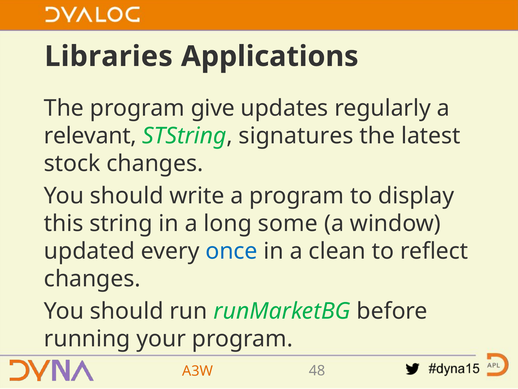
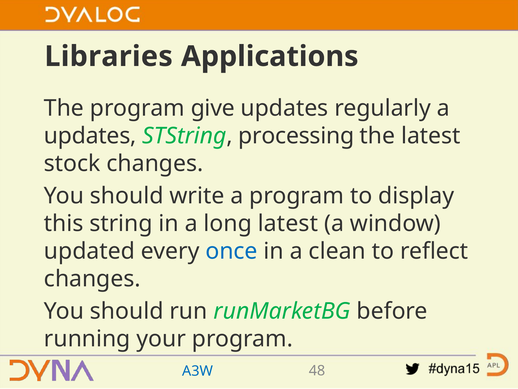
relevant at (90, 136): relevant -> updates
signatures: signatures -> processing
long some: some -> latest
A3W colour: orange -> blue
